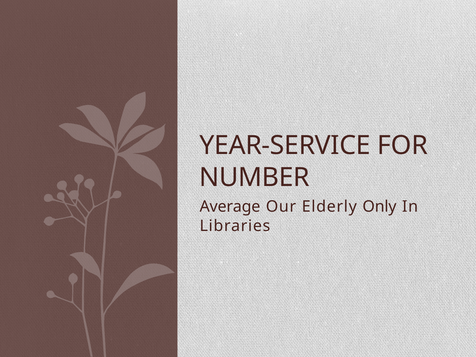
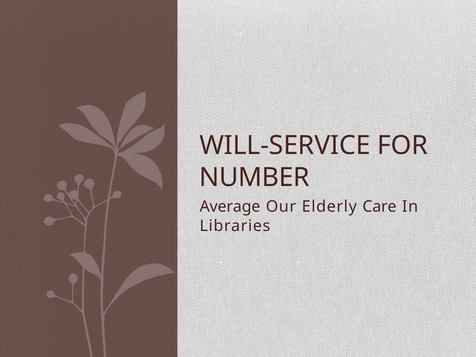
YEAR-SERVICE: YEAR-SERVICE -> WILL-SERVICE
Only: Only -> Care
